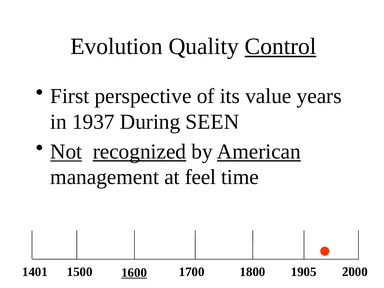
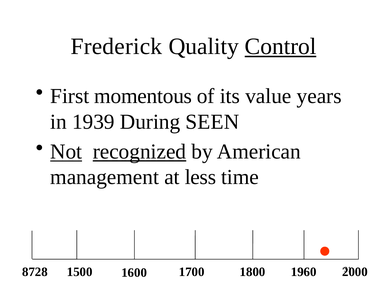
Evolution: Evolution -> Frederick
perspective: perspective -> momentous
1937: 1937 -> 1939
American underline: present -> none
feel: feel -> less
1401: 1401 -> 8728
1600 underline: present -> none
1905: 1905 -> 1960
